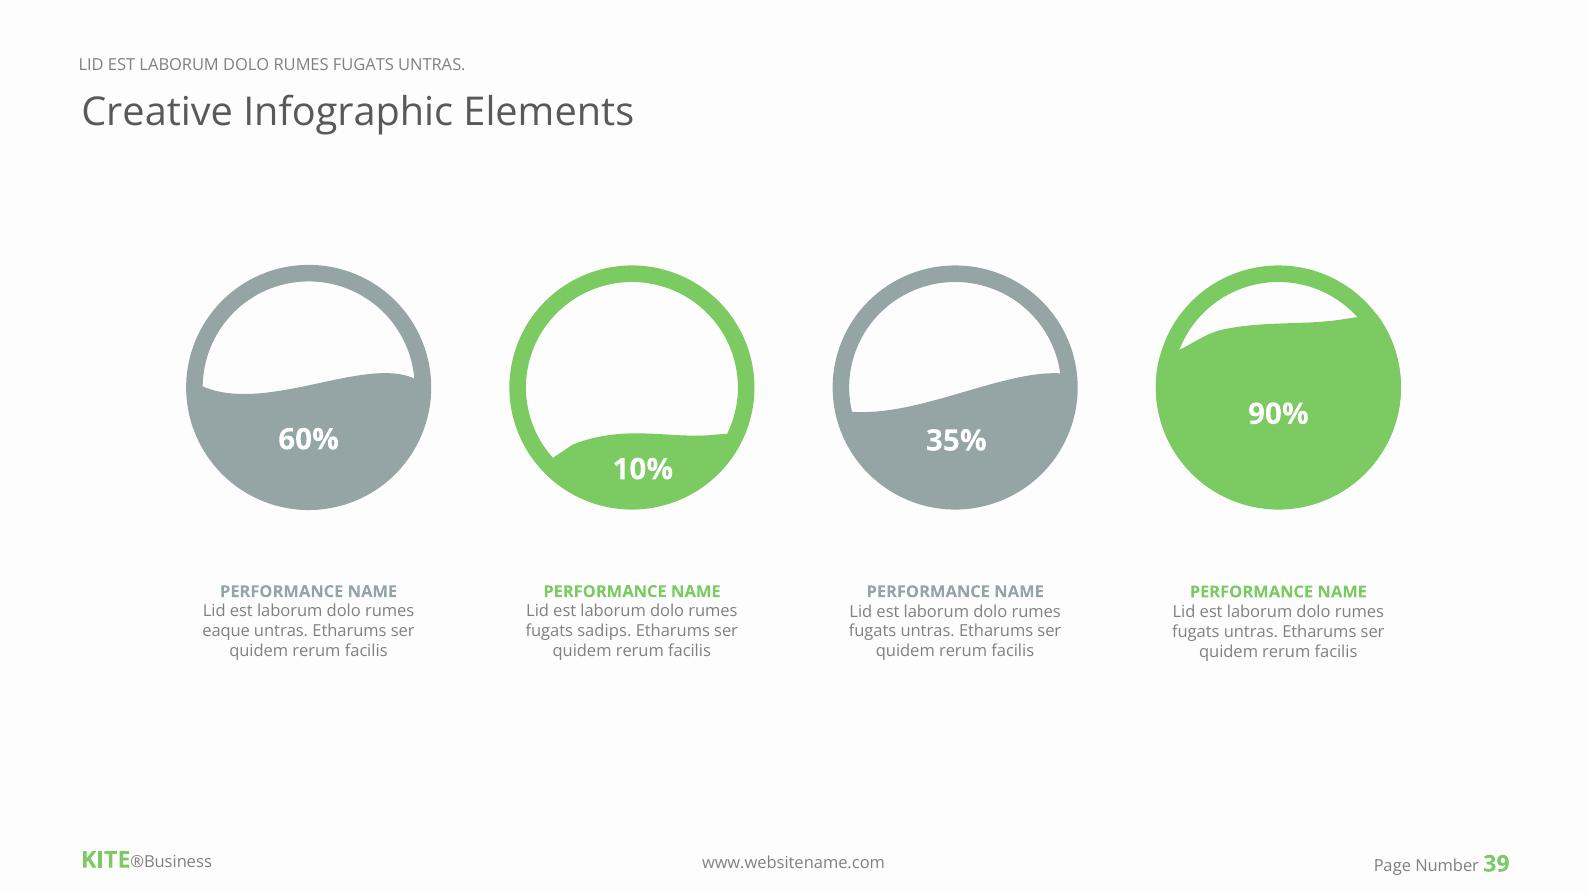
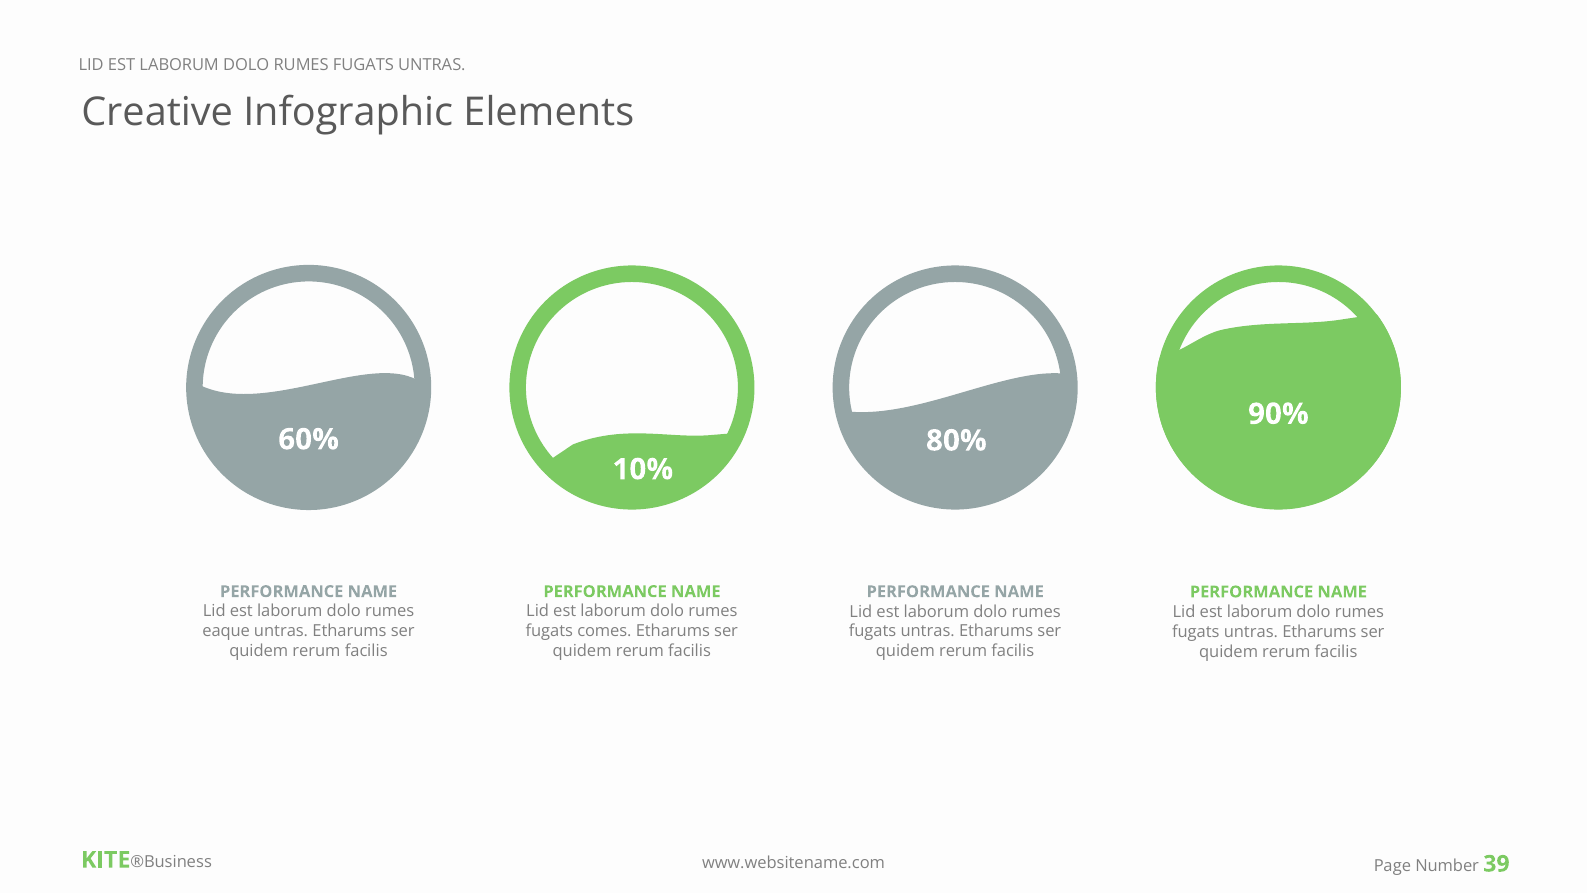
35%: 35% -> 80%
sadips: sadips -> comes
